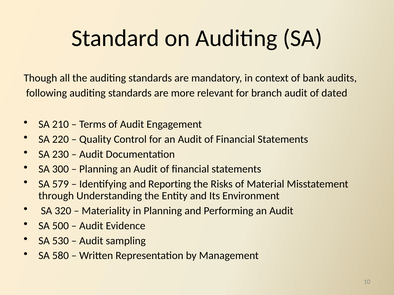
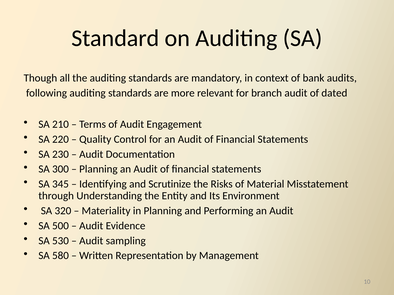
579: 579 -> 345
Reporting: Reporting -> Scrutinize
